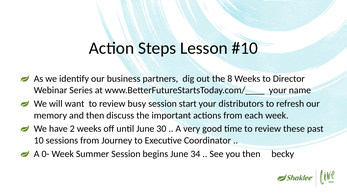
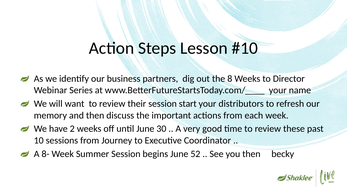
busy: busy -> their
0-: 0- -> 8-
34: 34 -> 52
